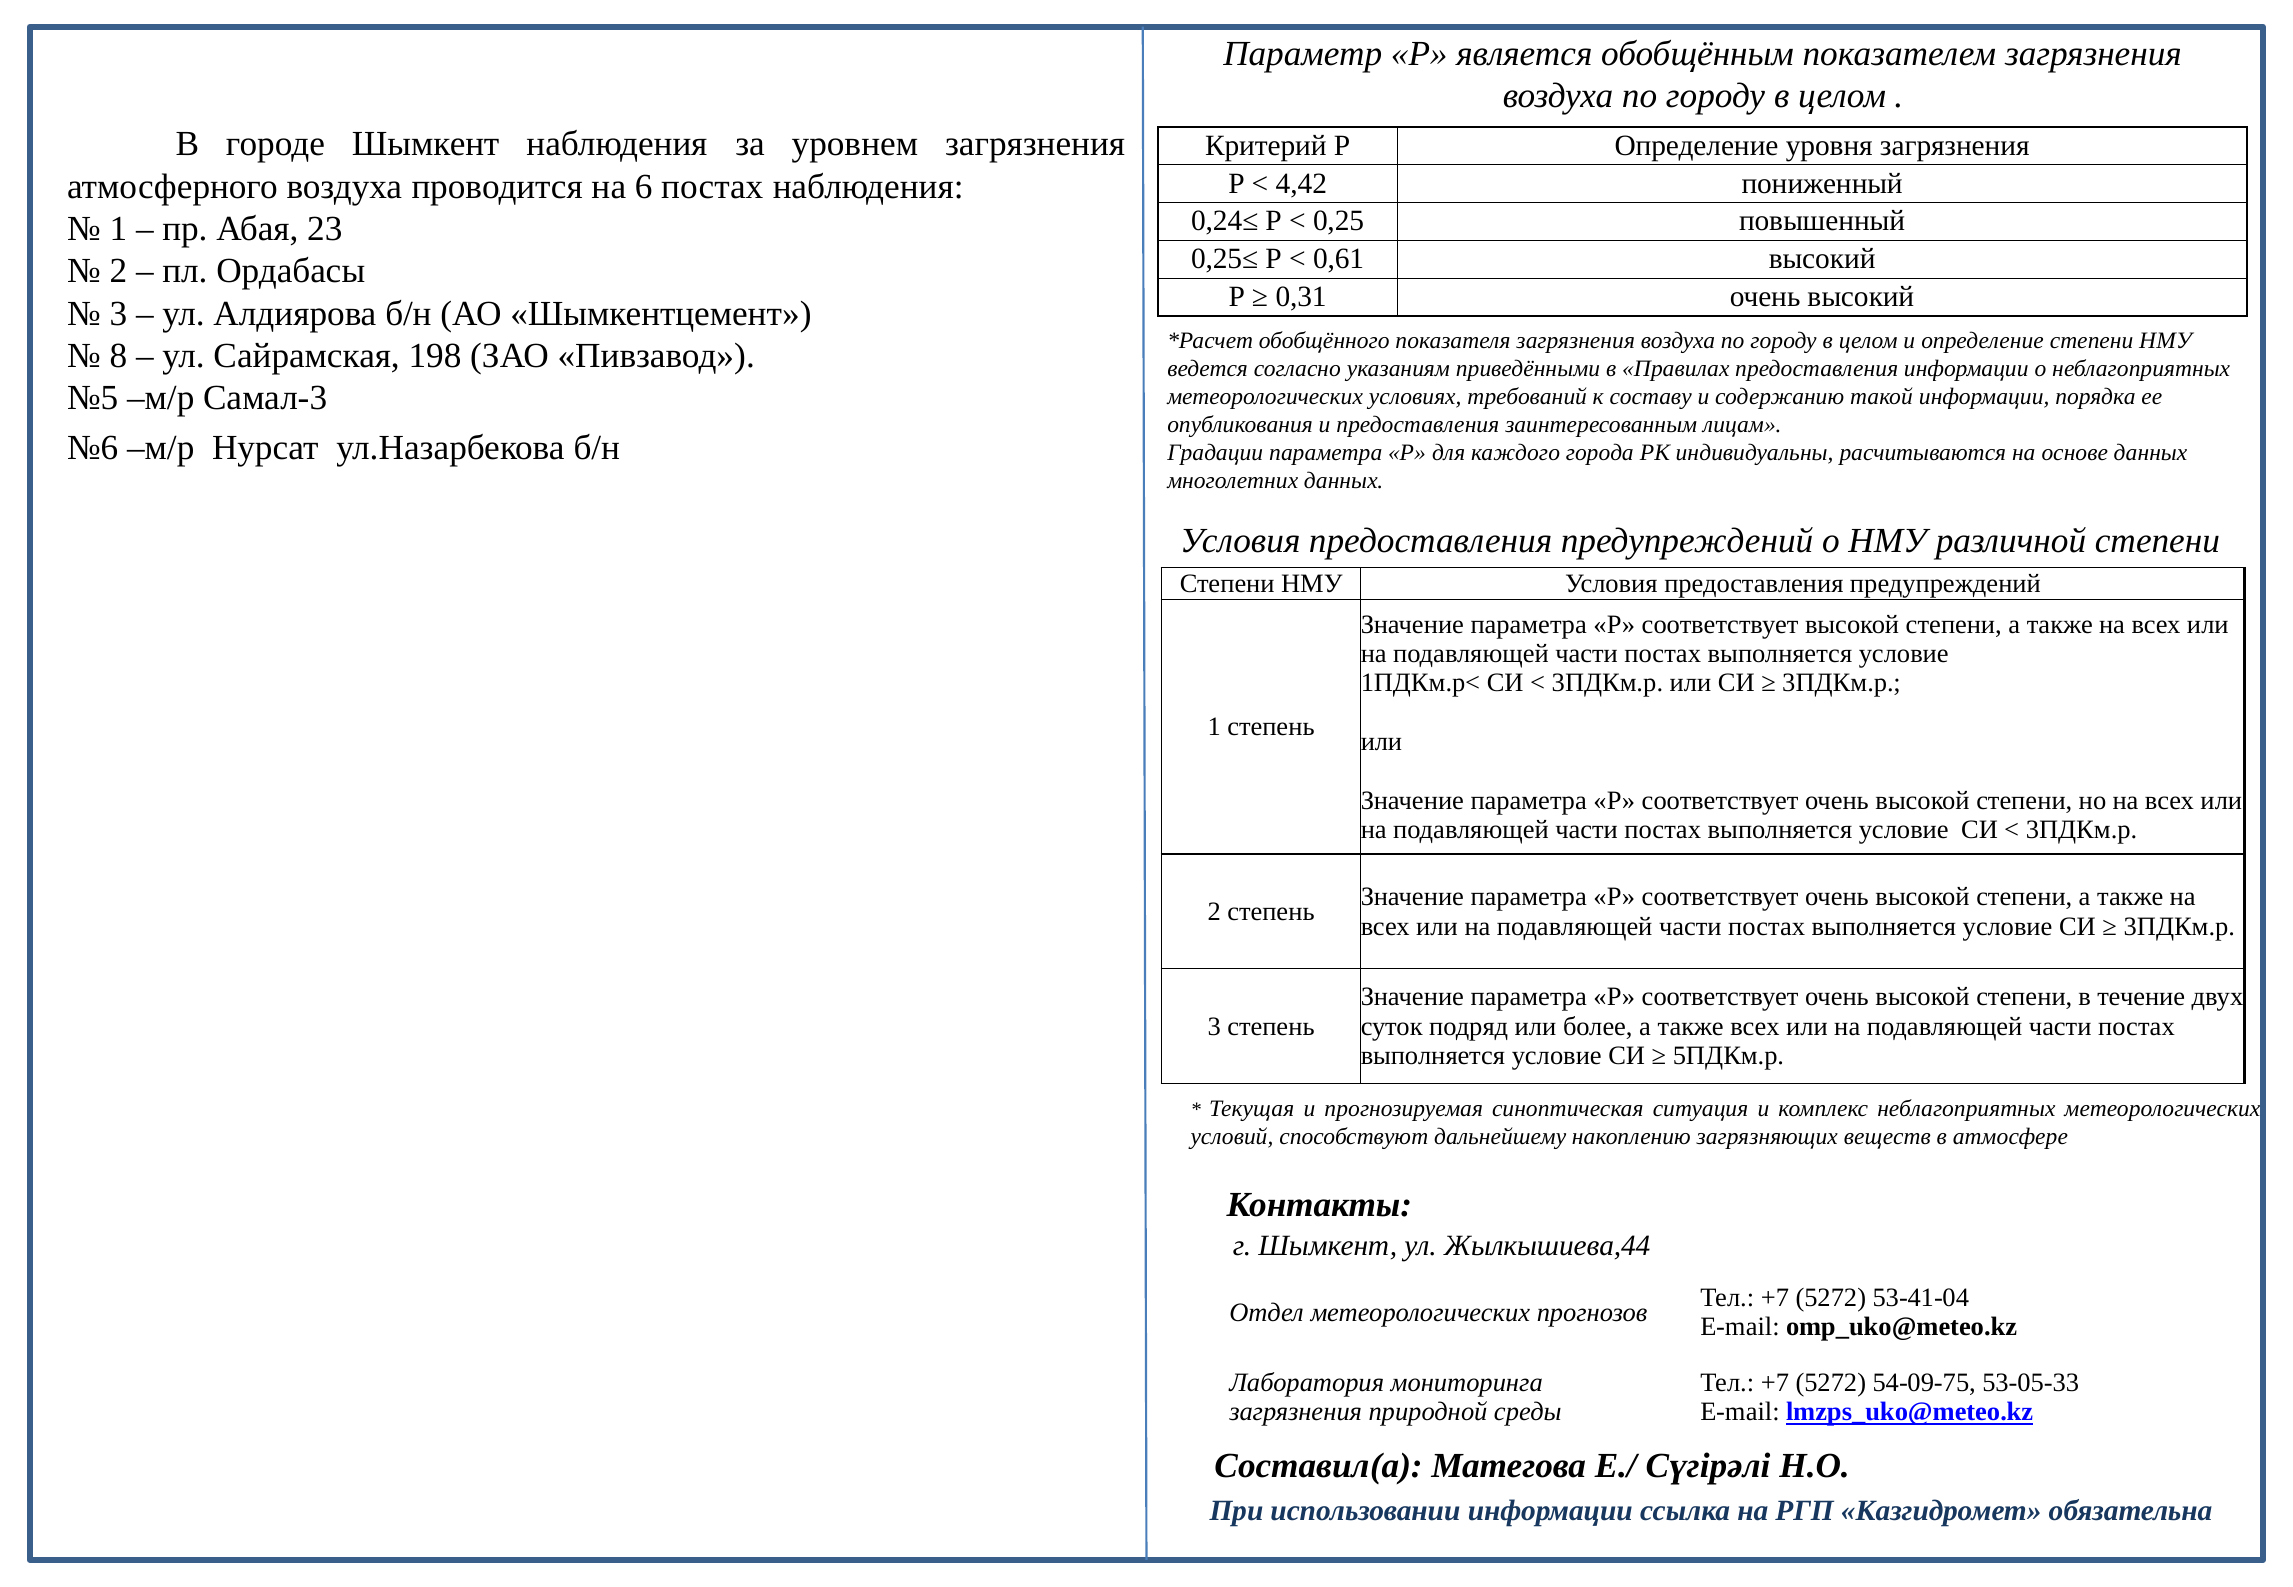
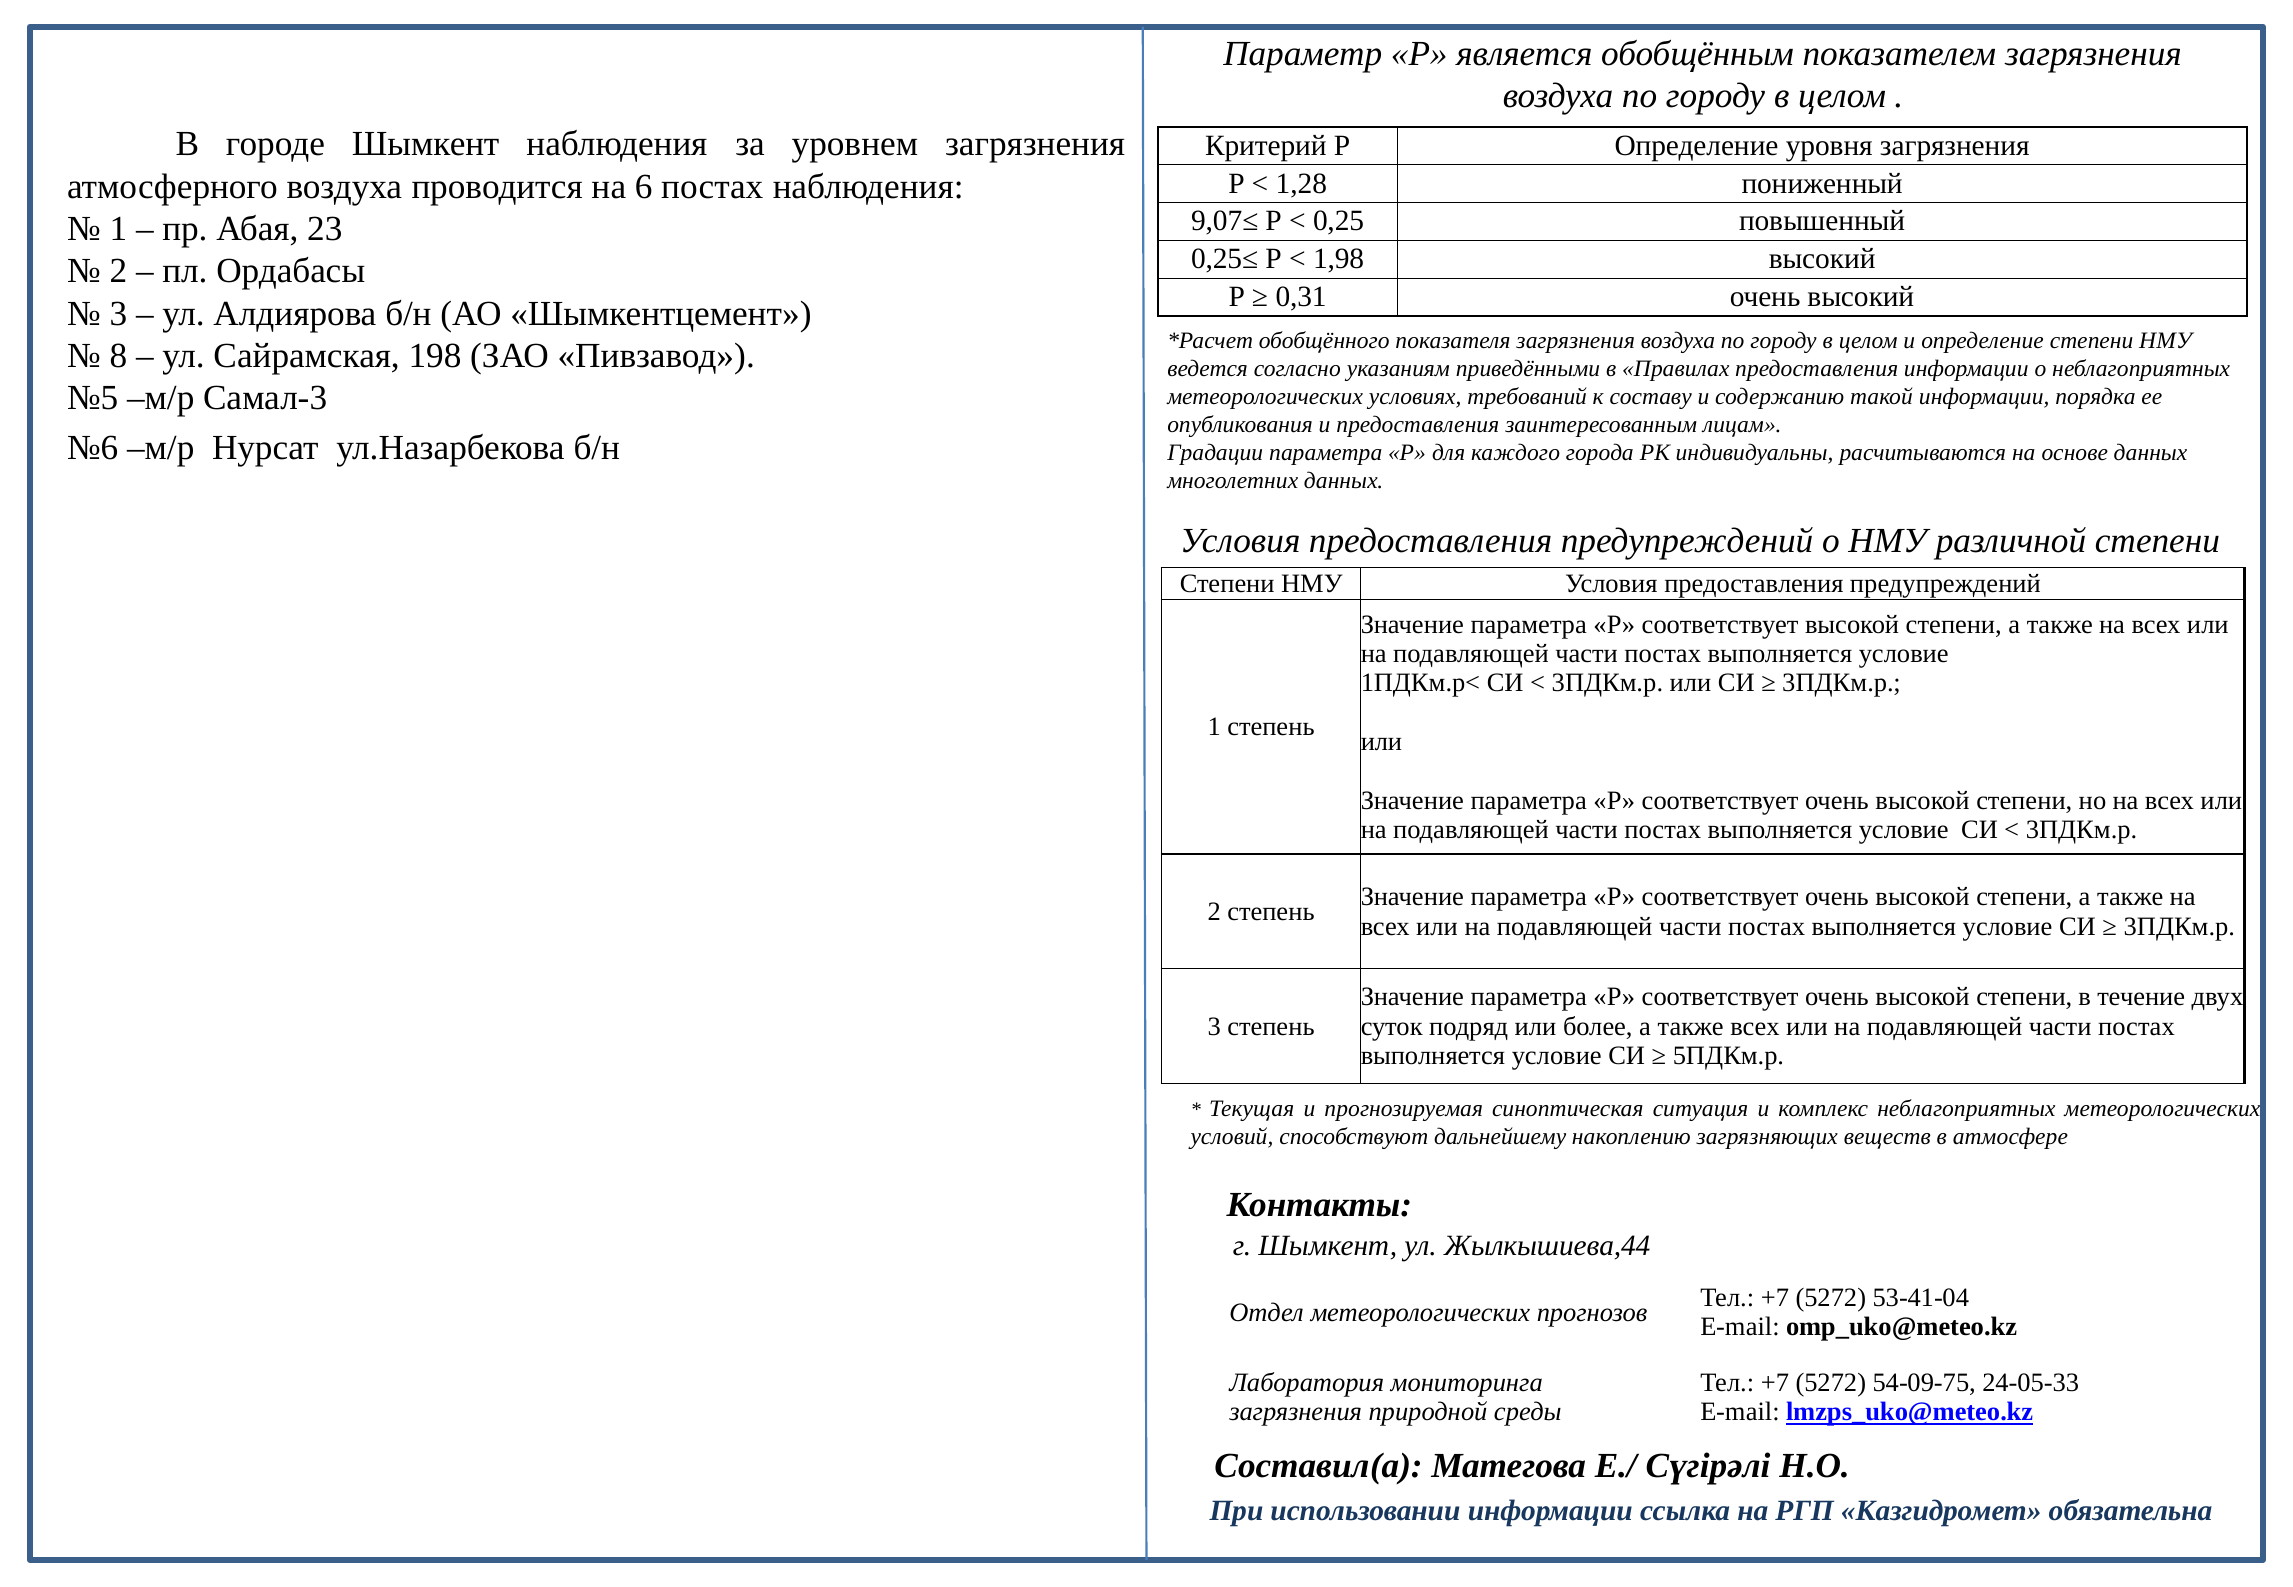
4,42: 4,42 -> 1,28
0,24≤: 0,24≤ -> 9,07≤
0,61: 0,61 -> 1,98
53-05-33: 53-05-33 -> 24-05-33
